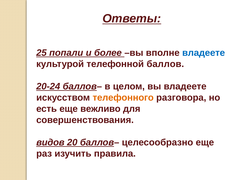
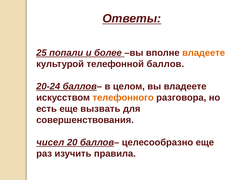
владеете at (204, 53) colour: blue -> orange
вежливо: вежливо -> вызвать
видов: видов -> чисел
